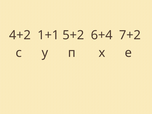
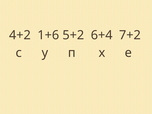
1+1: 1+1 -> 1+6
